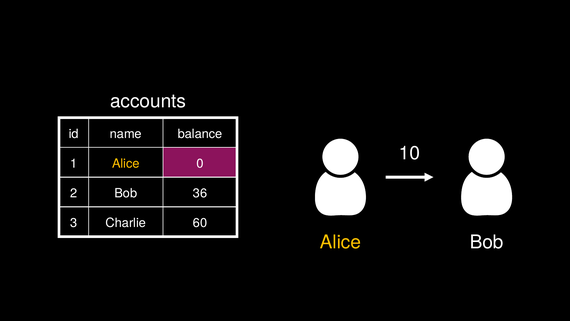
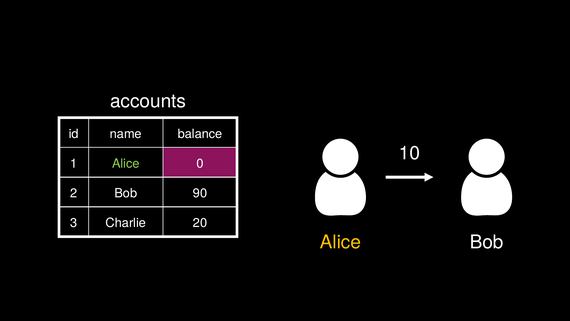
Alice at (126, 163) colour: yellow -> light green
36: 36 -> 90
60: 60 -> 20
